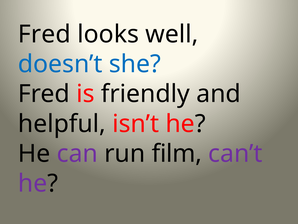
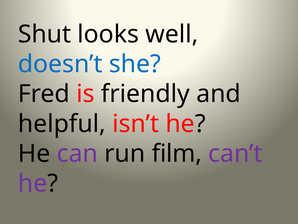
Fred at (44, 34): Fred -> Shut
